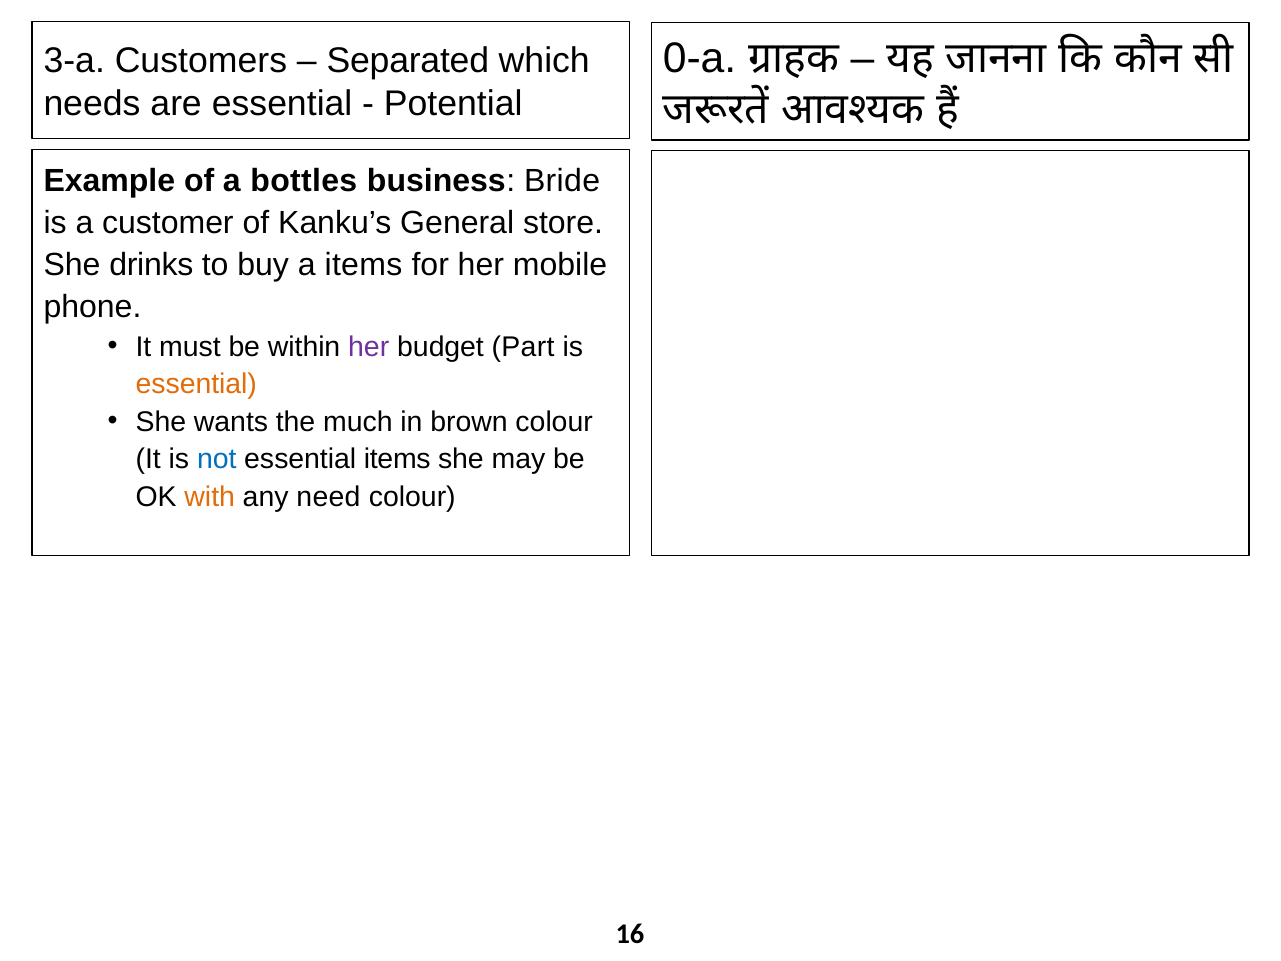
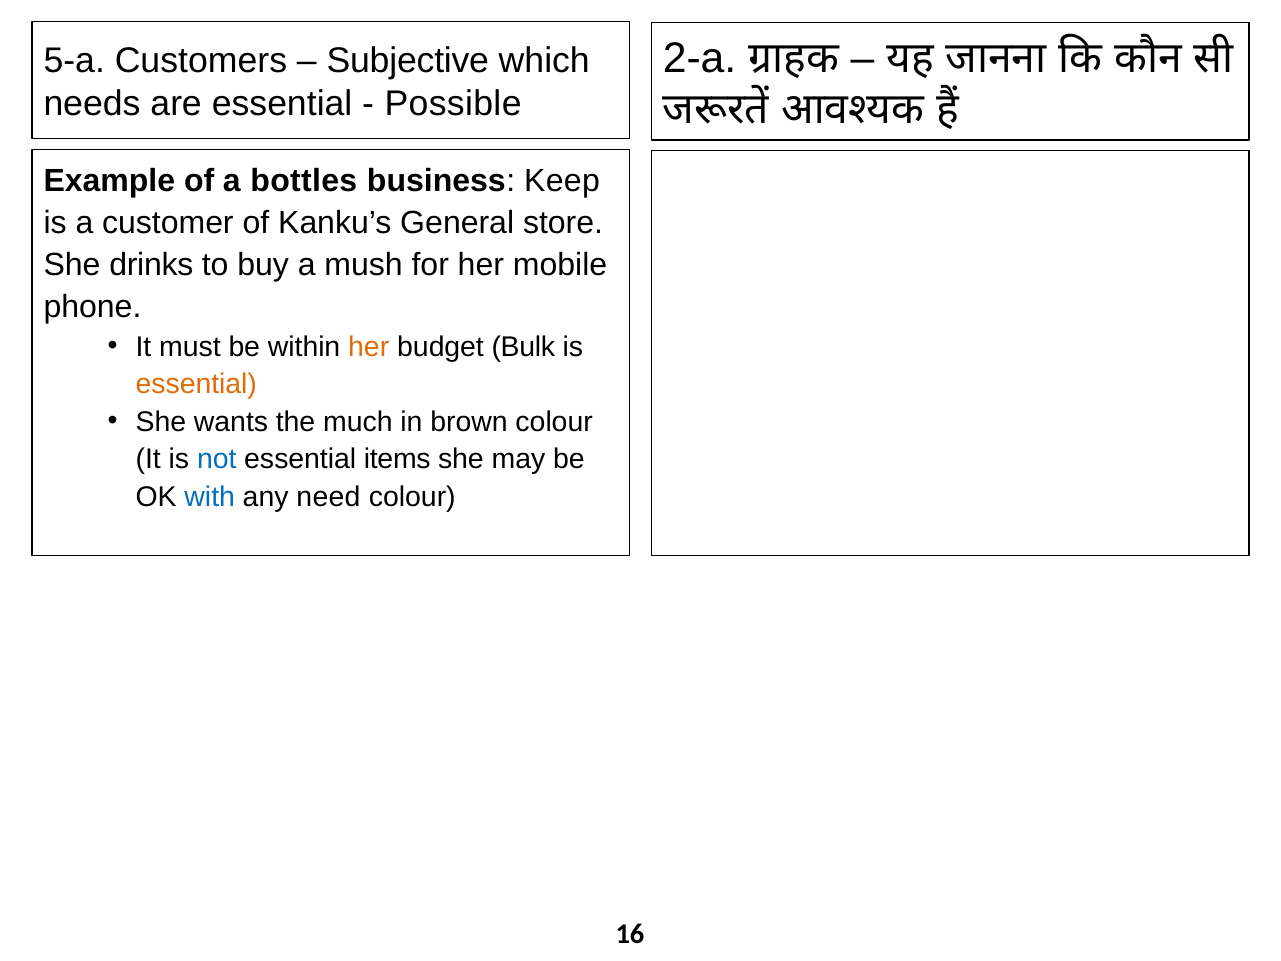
0-a: 0-a -> 2-a
3-a: 3-a -> 5-a
Separated: Separated -> Subjective
Potential: Potential -> Possible
Bride: Bride -> Keep
a items: items -> mush
her at (369, 347) colour: purple -> orange
Part: Part -> Bulk
with colour: orange -> blue
